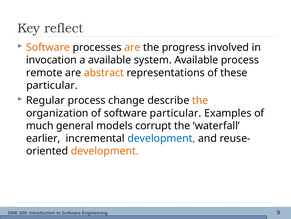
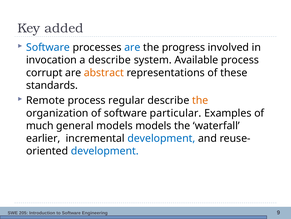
reflect: reflect -> added
Software at (48, 47) colour: orange -> blue
are at (132, 47) colour: orange -> blue
a available: available -> describe
remote: remote -> corrupt
particular at (52, 85): particular -> standards
Regular: Regular -> Remote
change: change -> regular
models corrupt: corrupt -> models
development at (105, 151) colour: orange -> blue
